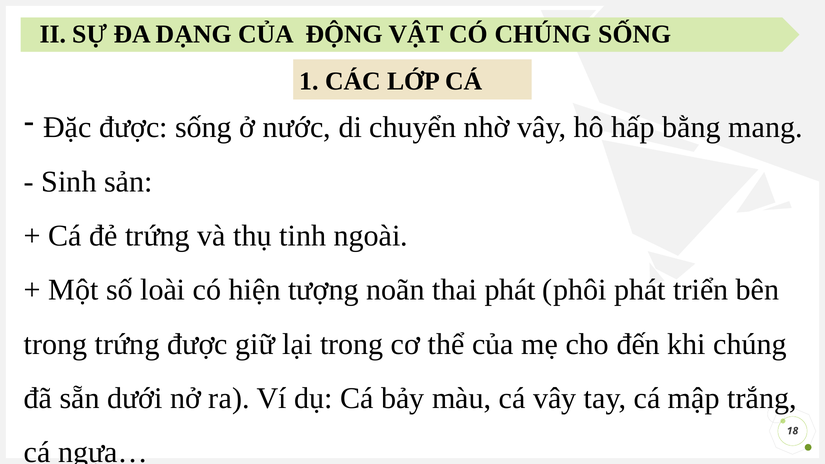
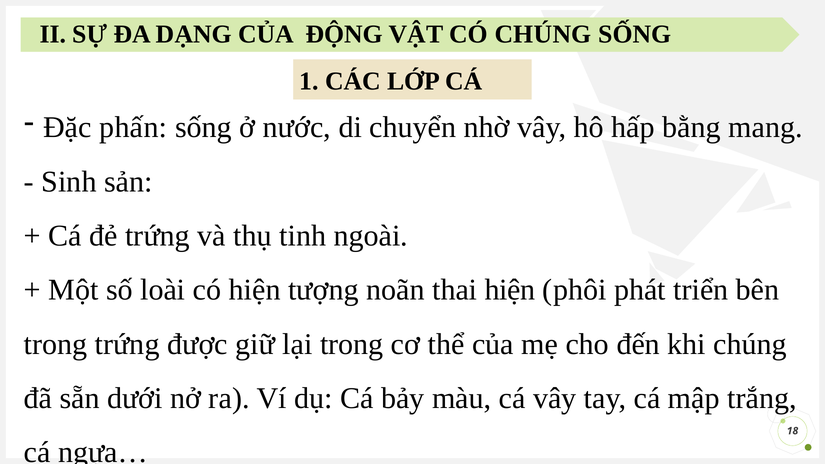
Đặc được: được -> phấn
thai phát: phát -> hiện
